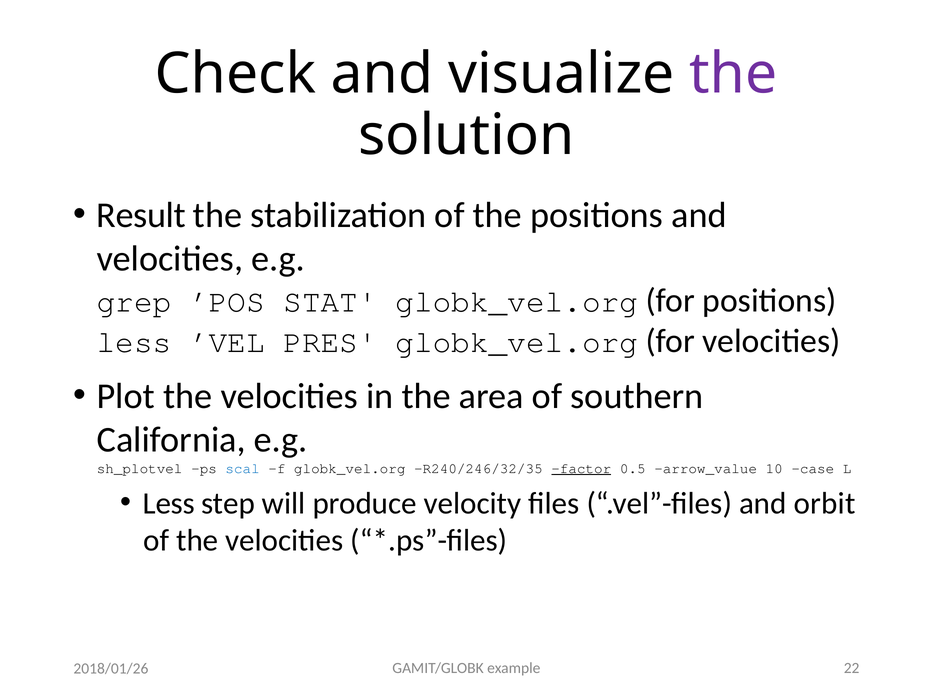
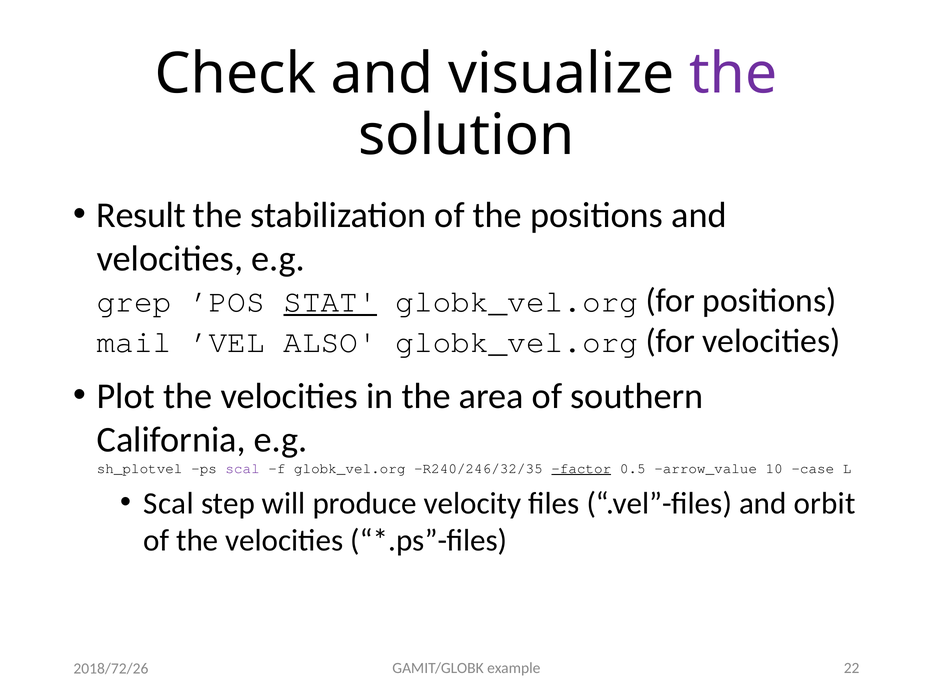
STAT underline: none -> present
less at (134, 342): less -> mail
PRES: PRES -> ALSO
scal at (243, 468) colour: blue -> purple
Less at (169, 503): Less -> Scal
2018/01/26: 2018/01/26 -> 2018/72/26
